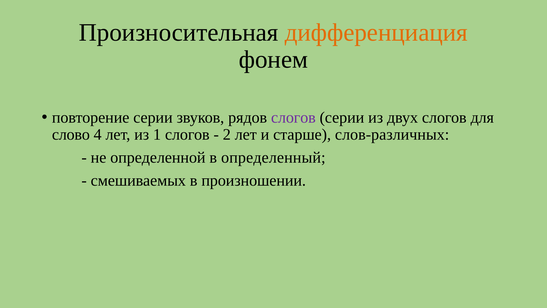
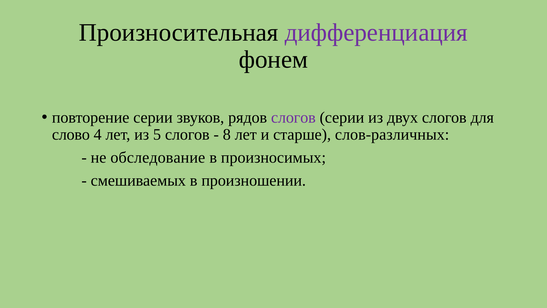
дифференциация colour: orange -> purple
1: 1 -> 5
2: 2 -> 8
определенной: определенной -> обследование
определенный: определенный -> произносимых
